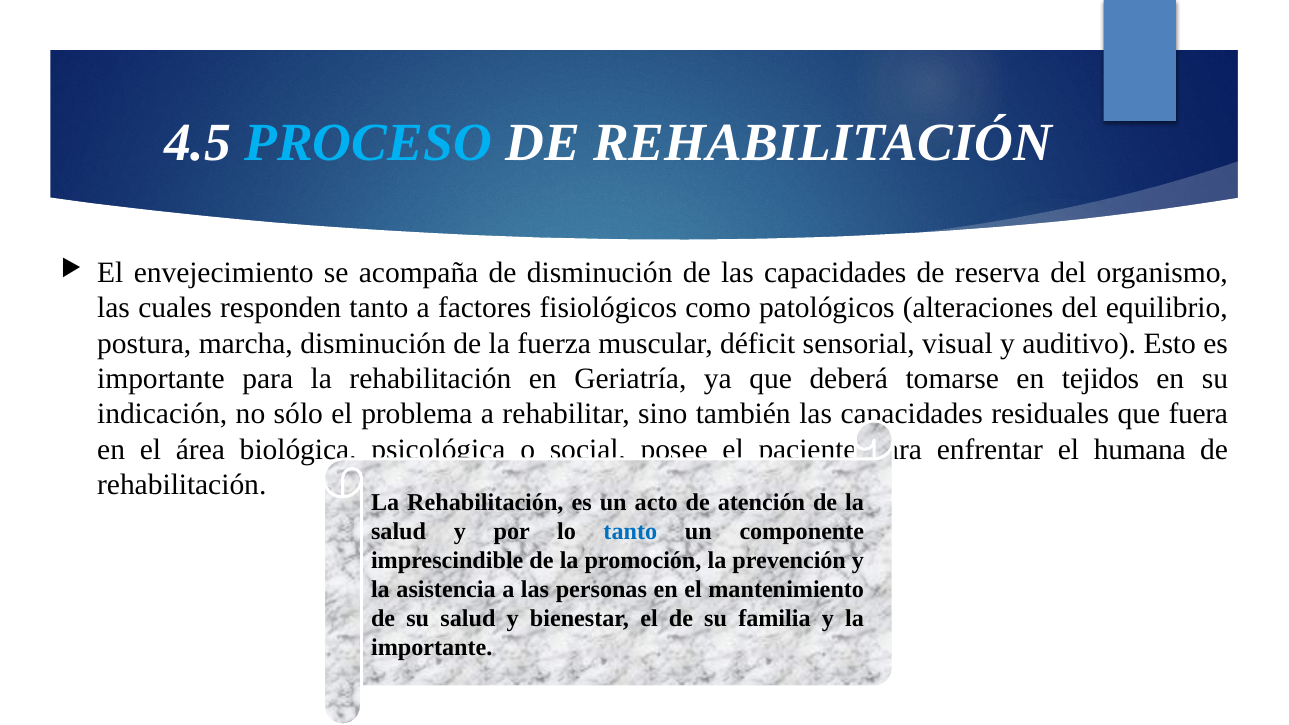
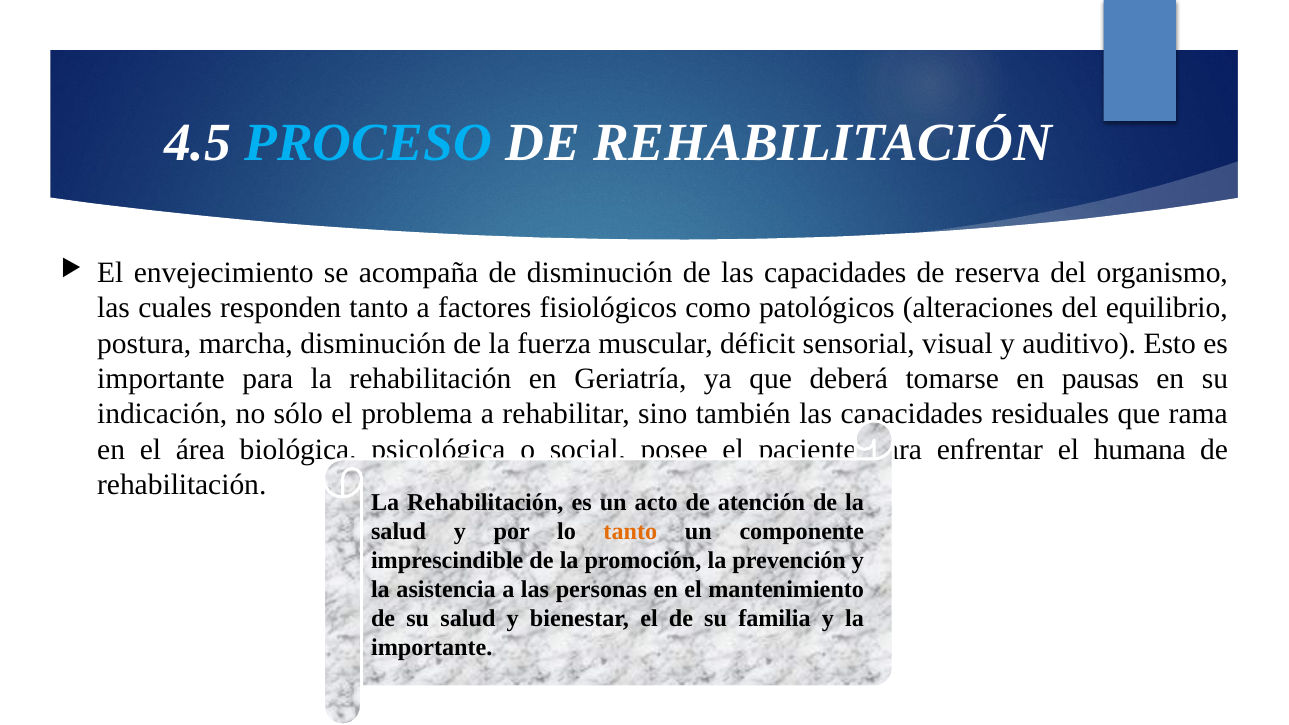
tejidos: tejidos -> pausas
fuera: fuera -> rama
tanto at (630, 531) colour: blue -> orange
